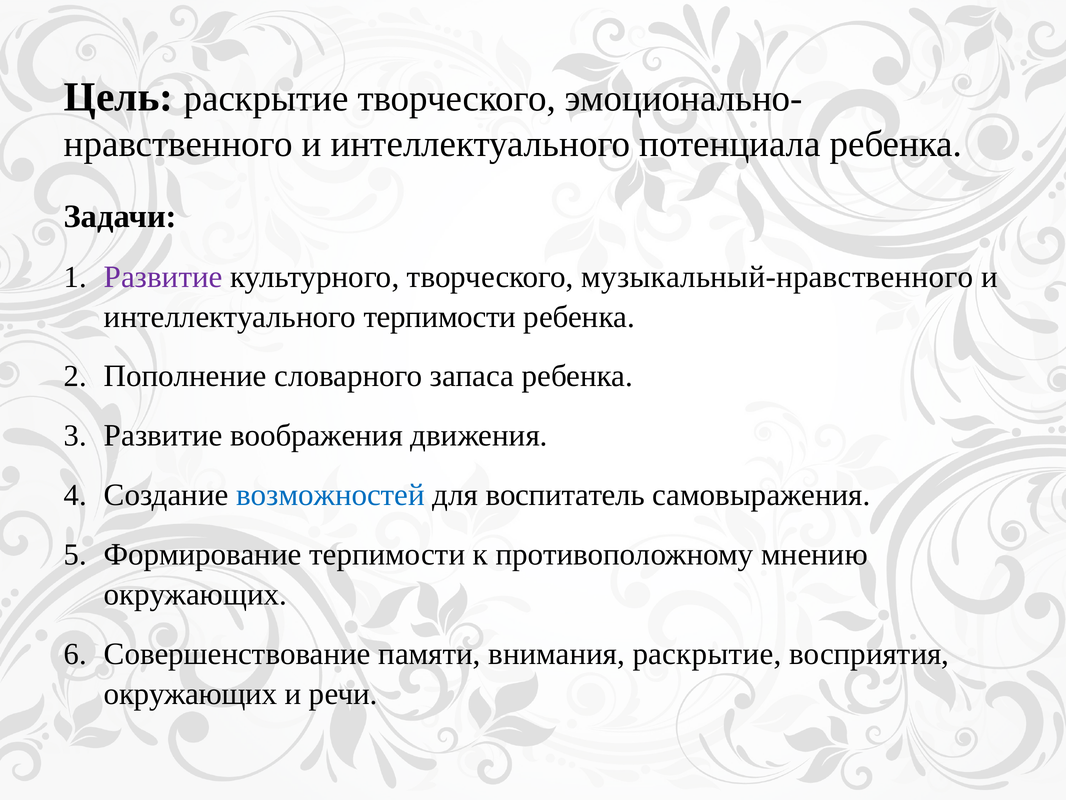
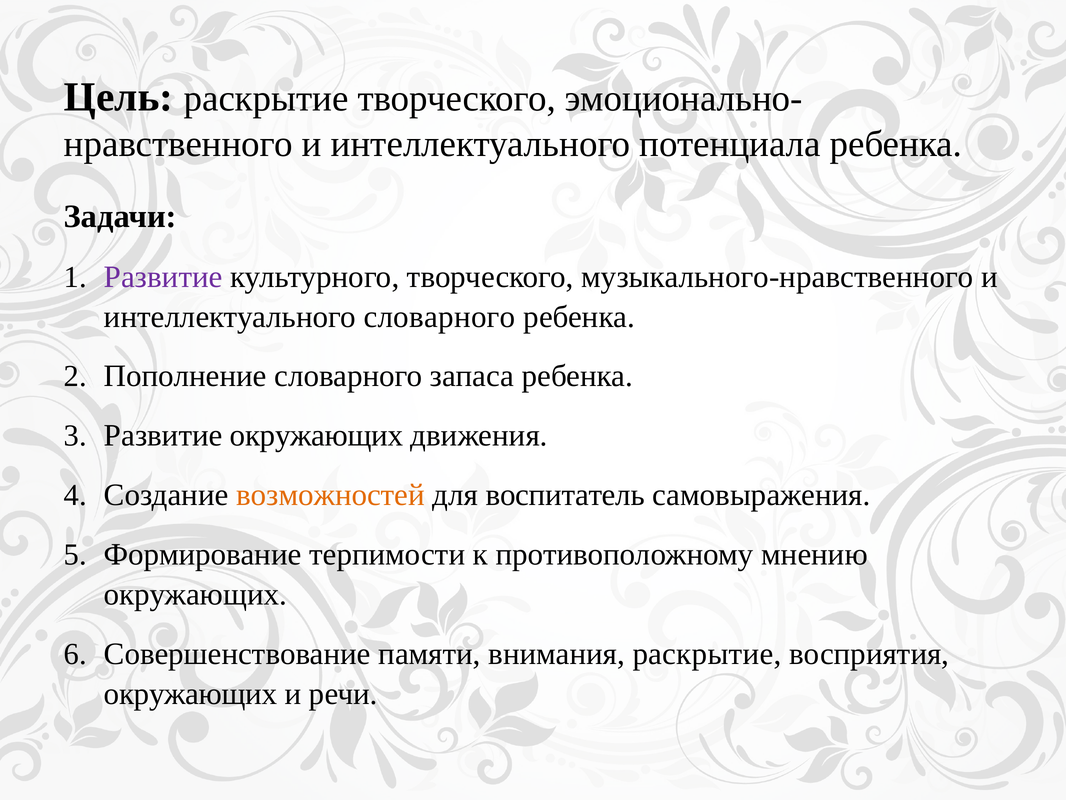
музыкальный-нравственного: музыкальный-нравственного -> музыкального-нравственного
интеллектуального терпимости: терпимости -> словарного
Развитие воображения: воображения -> окружающих
возможностей colour: blue -> orange
